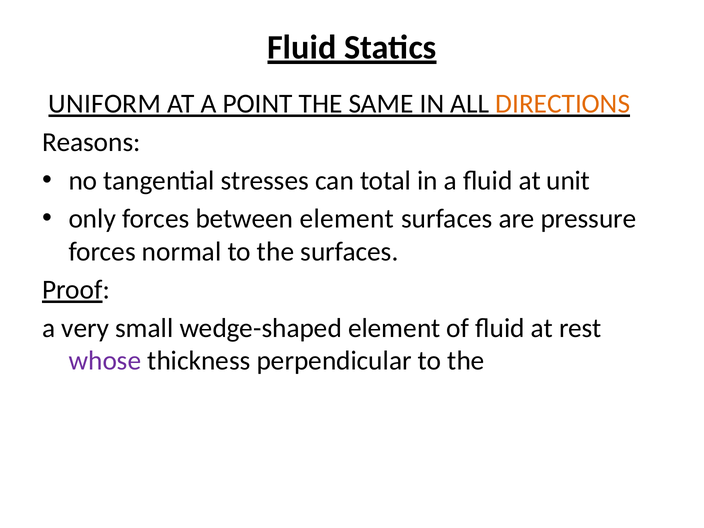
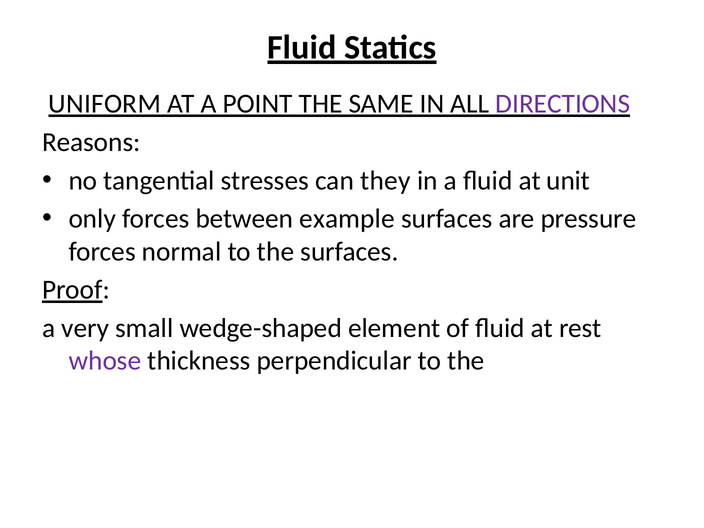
DIRECTIONS colour: orange -> purple
total: total -> they
between element: element -> example
